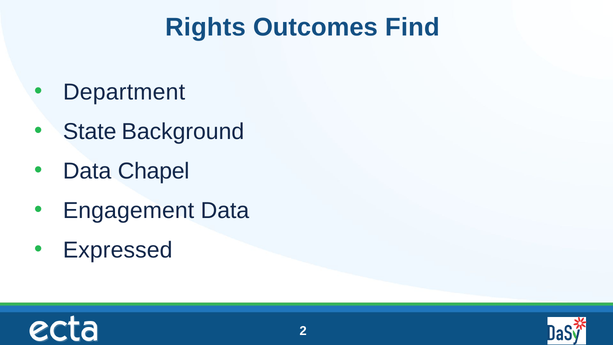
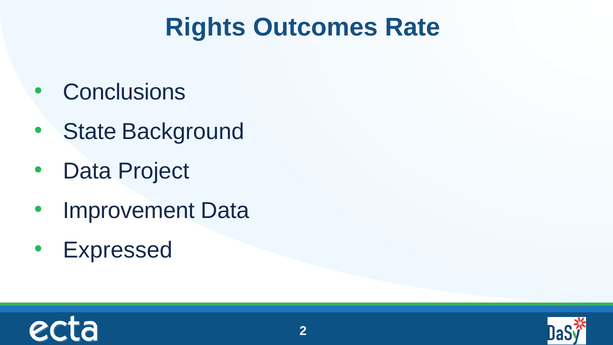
Find: Find -> Rate
Department: Department -> Conclusions
Chapel: Chapel -> Project
Engagement: Engagement -> Improvement
